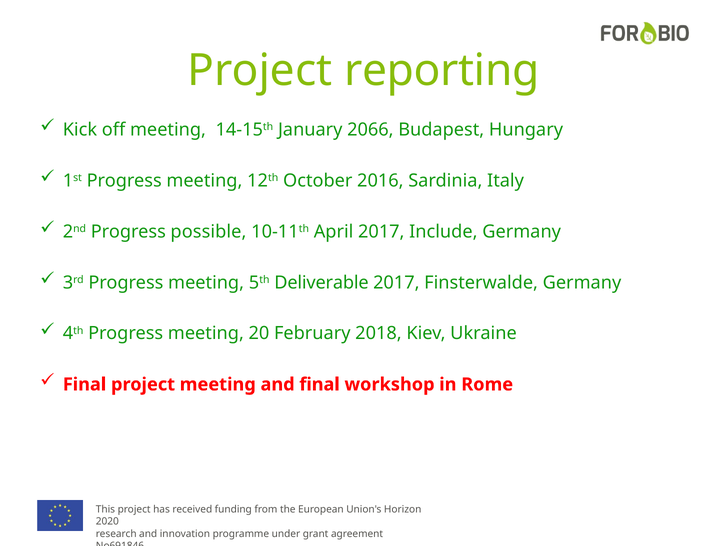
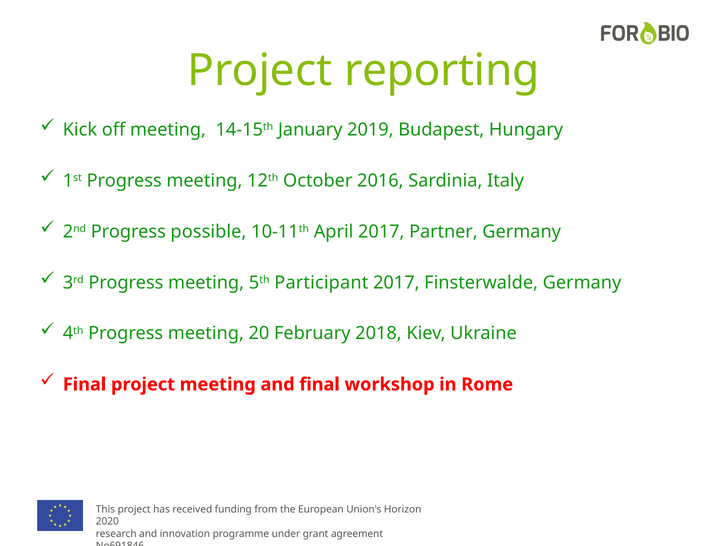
2066: 2066 -> 2019
Include: Include -> Partner
Deliverable: Deliverable -> Participant
